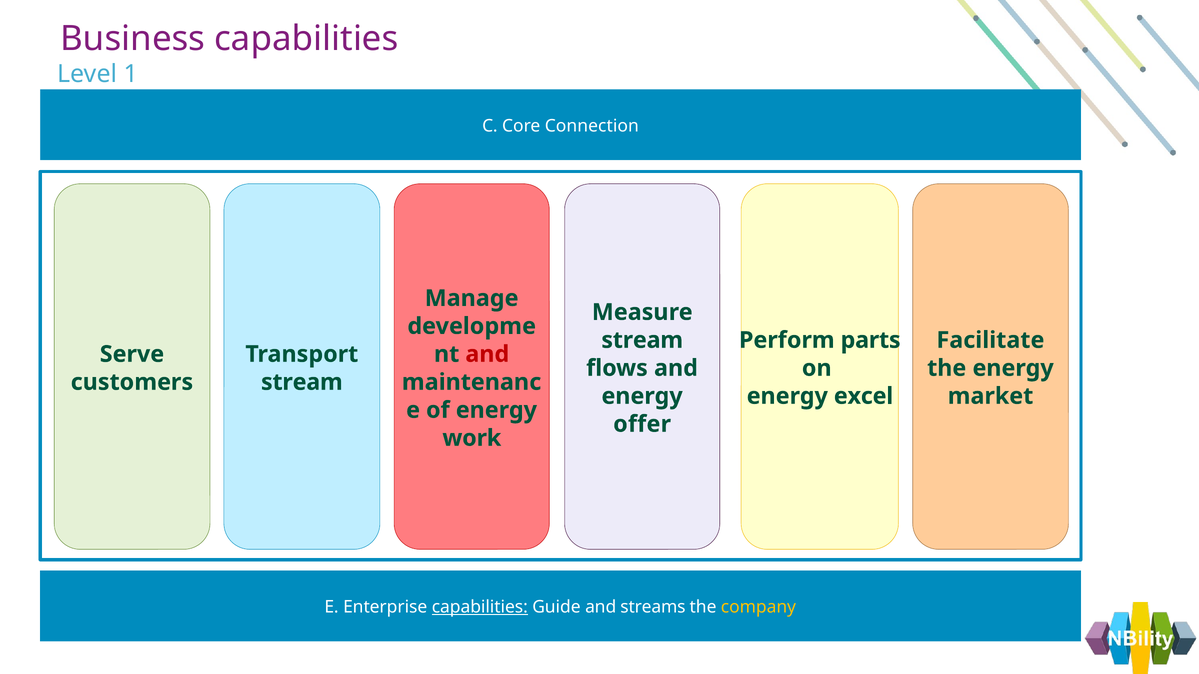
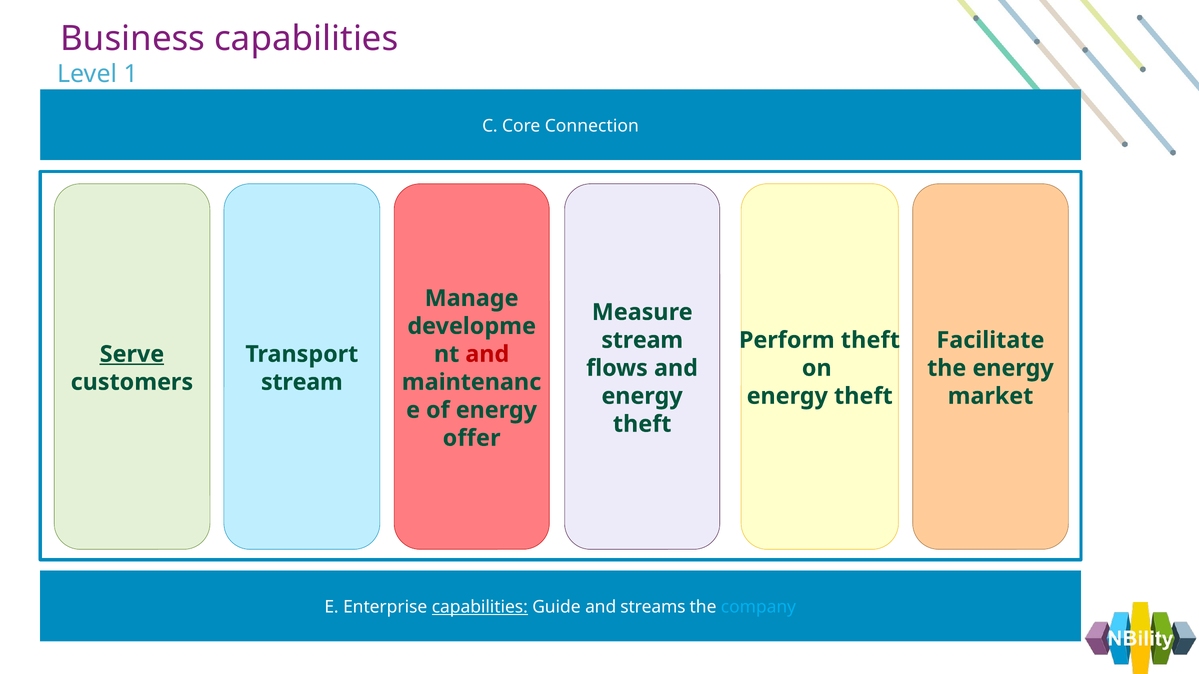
Perform parts: parts -> theft
Serve underline: none -> present
excel at (864, 396): excel -> theft
offer at (642, 424): offer -> theft
work: work -> offer
company colour: yellow -> light blue
